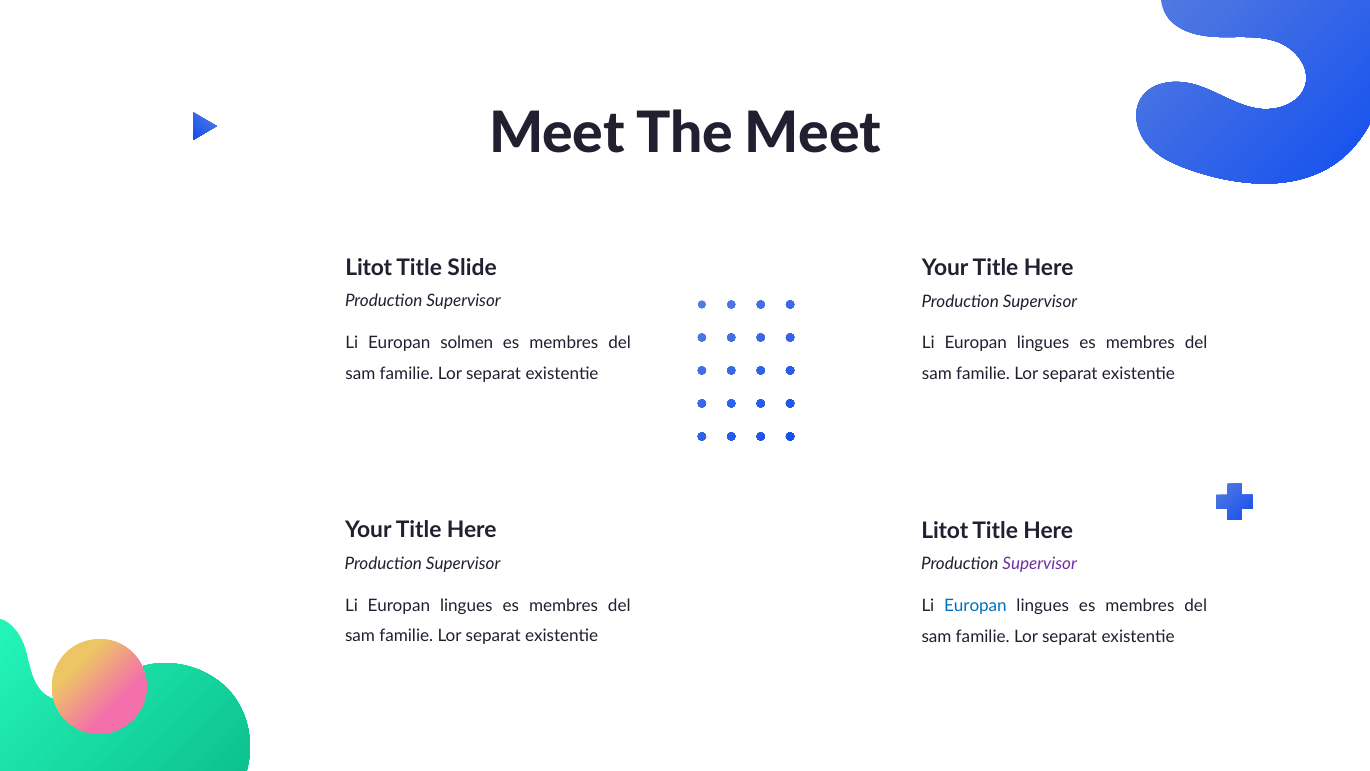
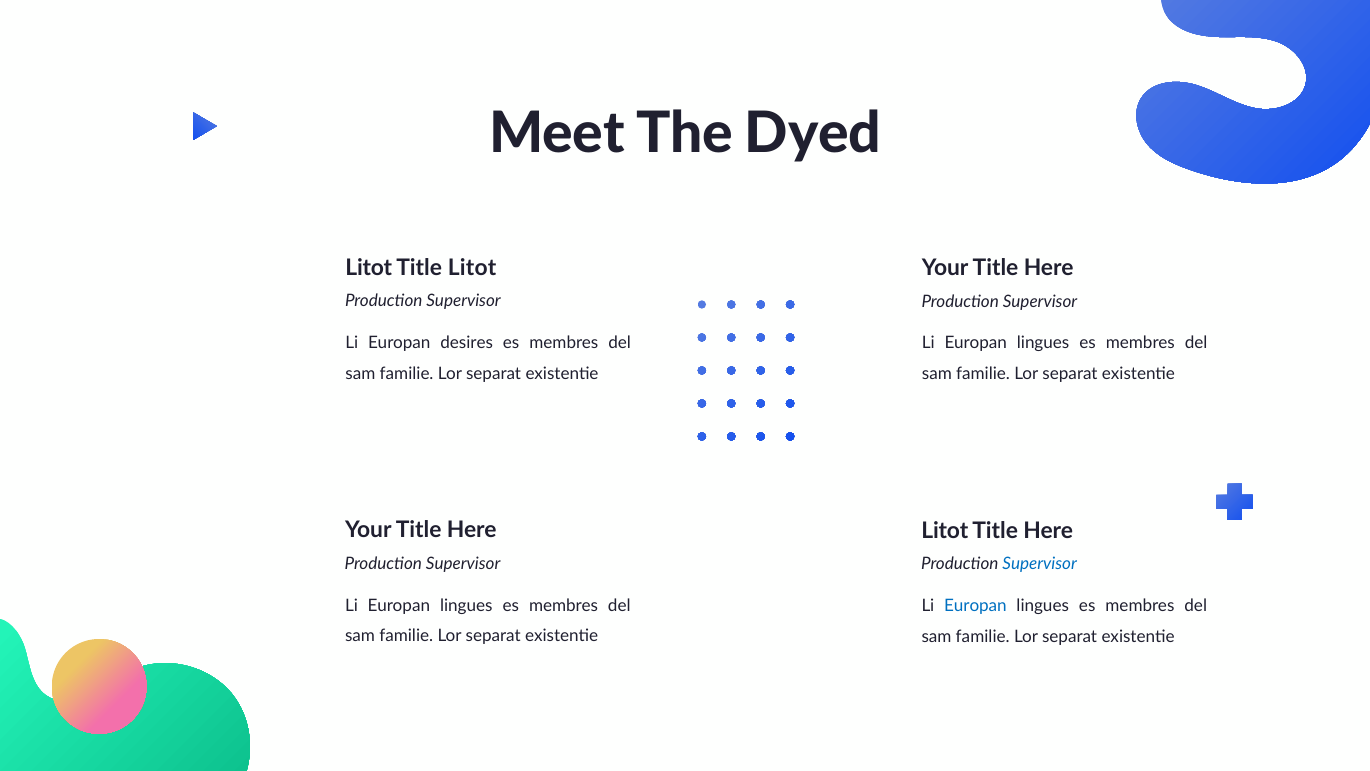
The Meet: Meet -> Dyed
Title Slide: Slide -> Litot
solmen: solmen -> desires
Supervisor at (1040, 564) colour: purple -> blue
